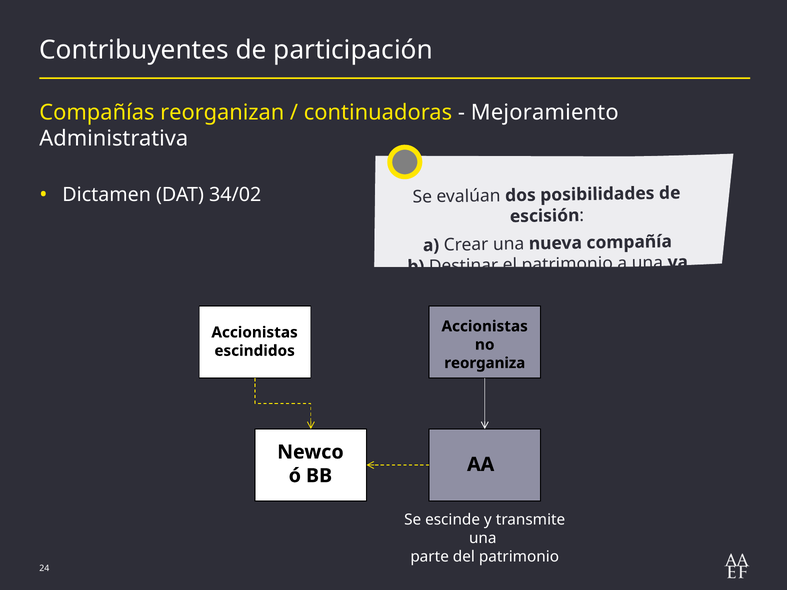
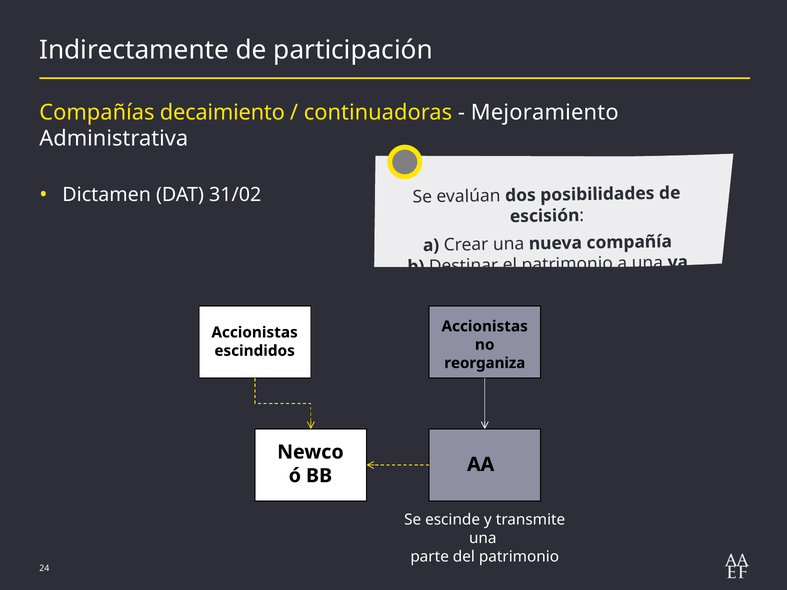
Contribuyentes: Contribuyentes -> Indirectamente
reorganizan: reorganizan -> decaimiento
34/02: 34/02 -> 31/02
